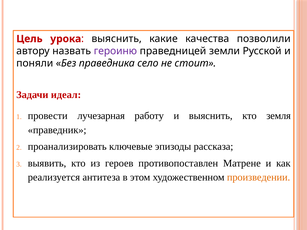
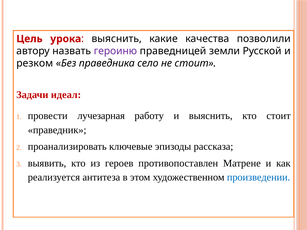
поняли: поняли -> резком
кто земля: земля -> стоит
произведении colour: orange -> blue
